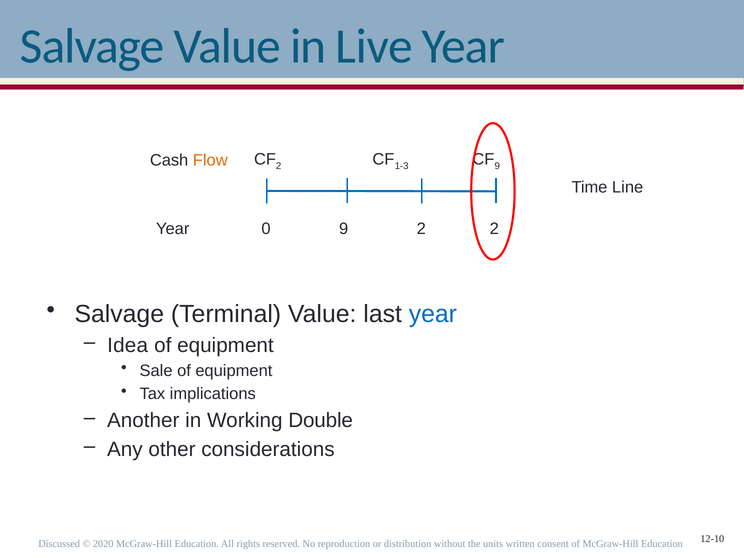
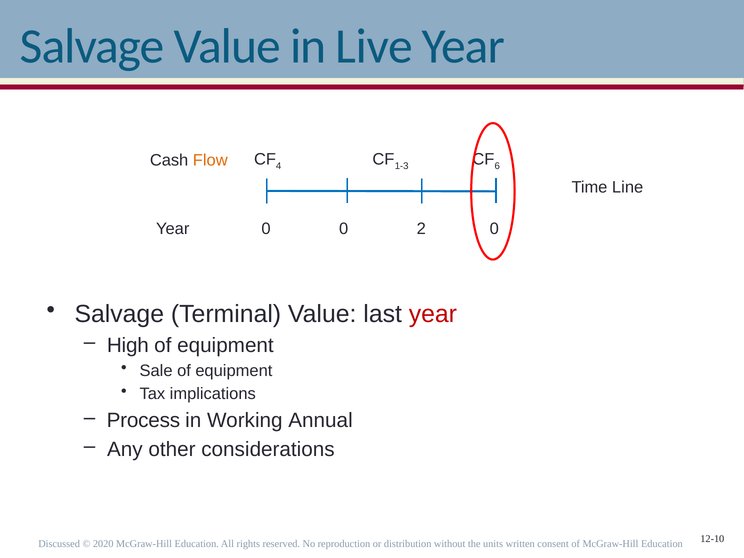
2 at (279, 166): 2 -> 4
9 at (497, 166): 9 -> 6
0 9: 9 -> 0
2 2: 2 -> 0
year at (433, 314) colour: blue -> red
Idea: Idea -> High
Another: Another -> Process
Double: Double -> Annual
